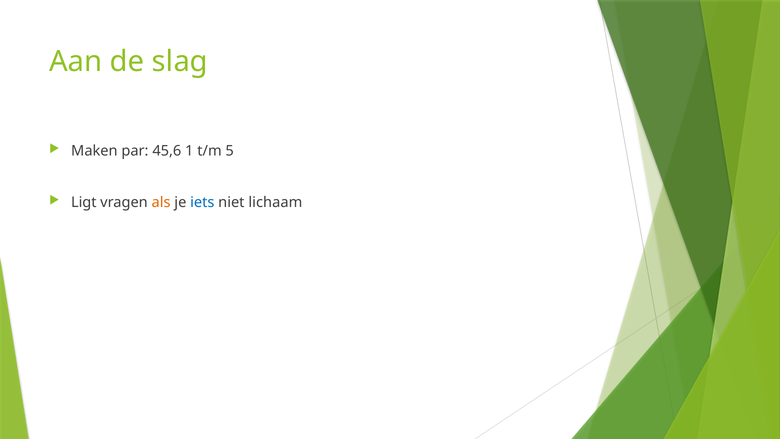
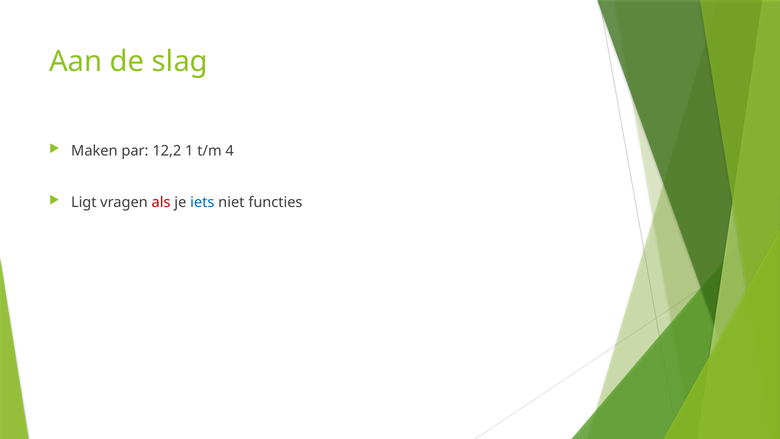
45,6: 45,6 -> 12,2
5: 5 -> 4
als colour: orange -> red
lichaam: lichaam -> functies
